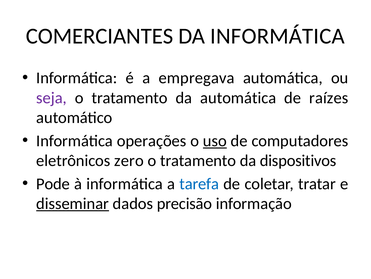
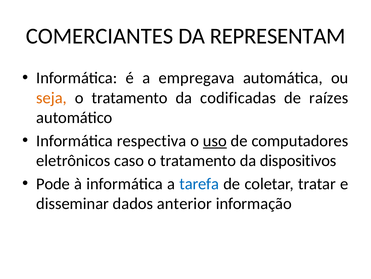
DA INFORMÁTICA: INFORMÁTICA -> REPRESENTAM
seja colour: purple -> orange
da automática: automática -> codificadas
operações: operações -> respectiva
zero: zero -> caso
disseminar underline: present -> none
precisão: precisão -> anterior
